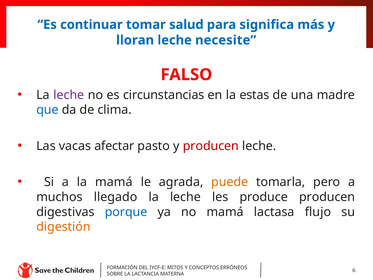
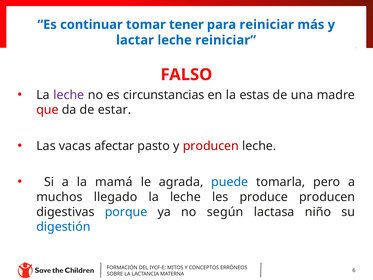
salud: salud -> tener
para significa: significa -> reiniciar
lloran: lloran -> lactar
leche necesite: necesite -> reiniciar
que colour: blue -> red
clima: clima -> estar
puede colour: orange -> blue
no mamá: mamá -> según
flujo: flujo -> niño
digestión colour: orange -> blue
